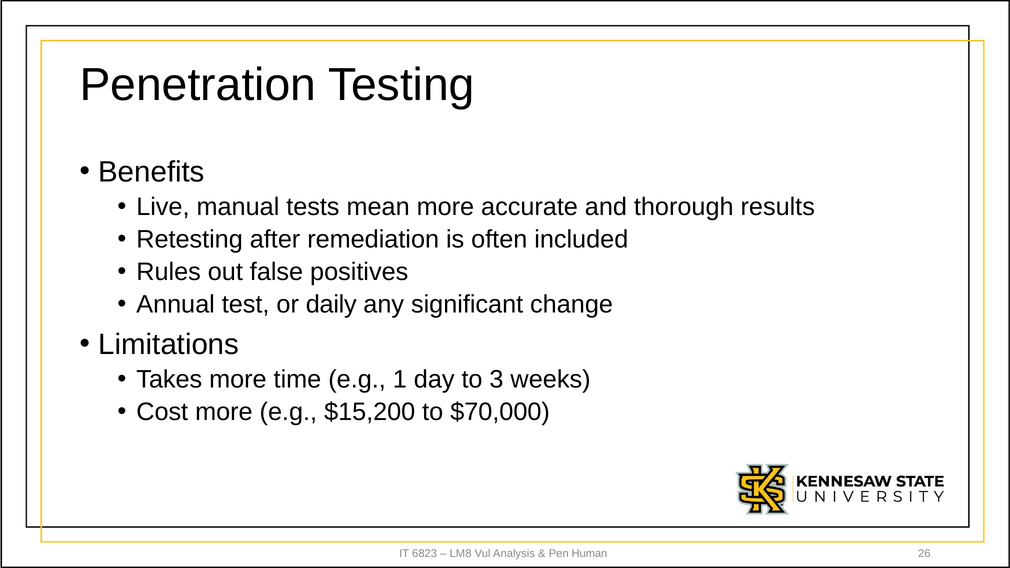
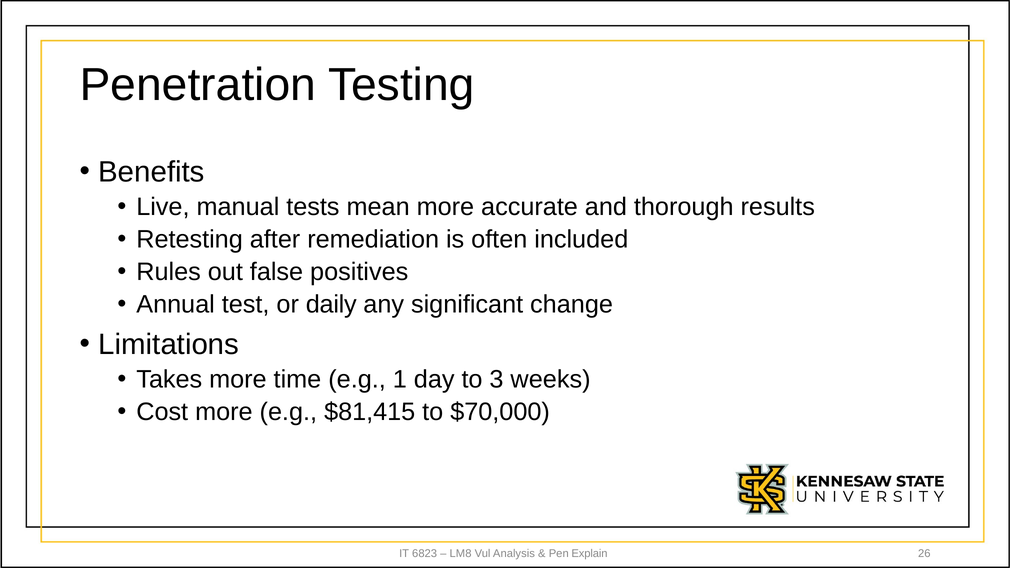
$15,200: $15,200 -> $81,415
Human: Human -> Explain
